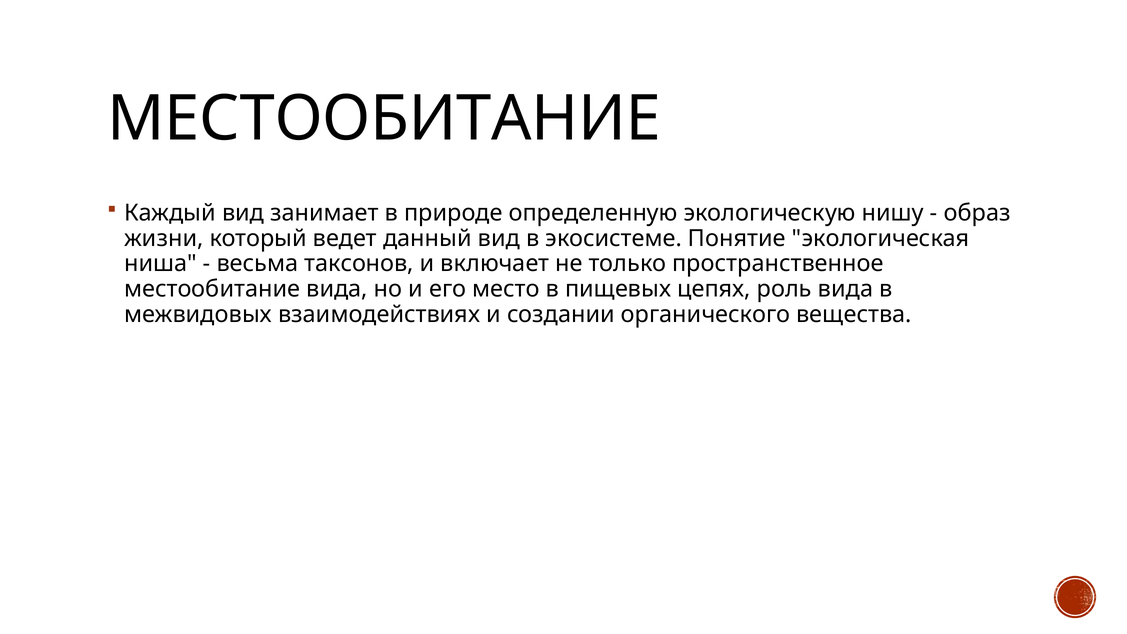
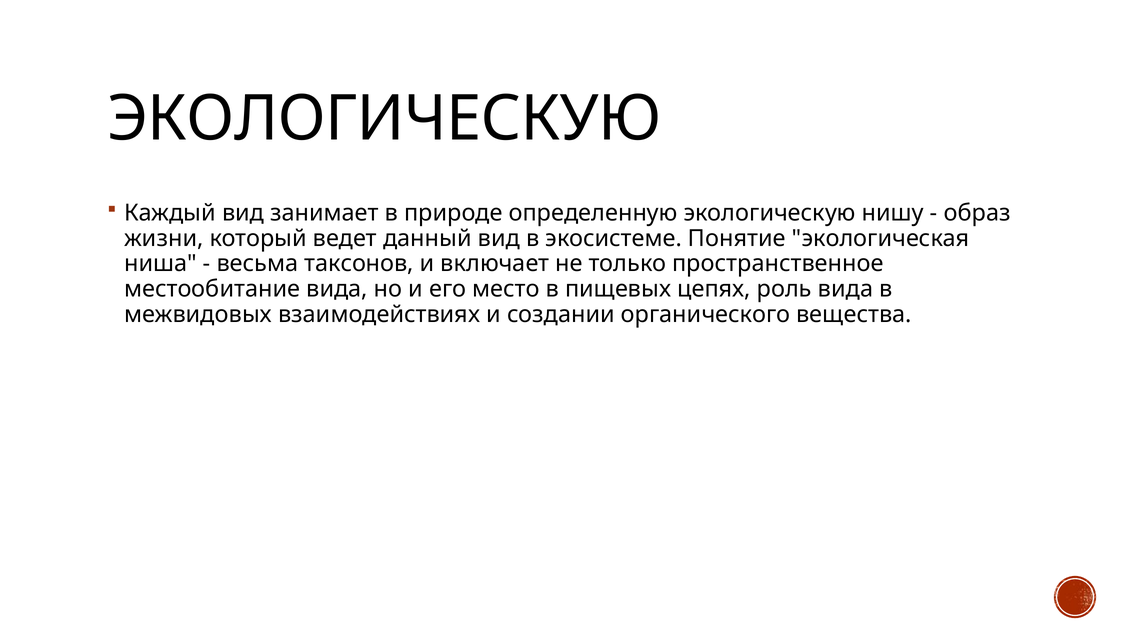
МЕСТООБИТАНИЕ at (384, 119): МЕСТООБИТАНИЕ -> ЭКОЛОГИЧЕСКУЮ
